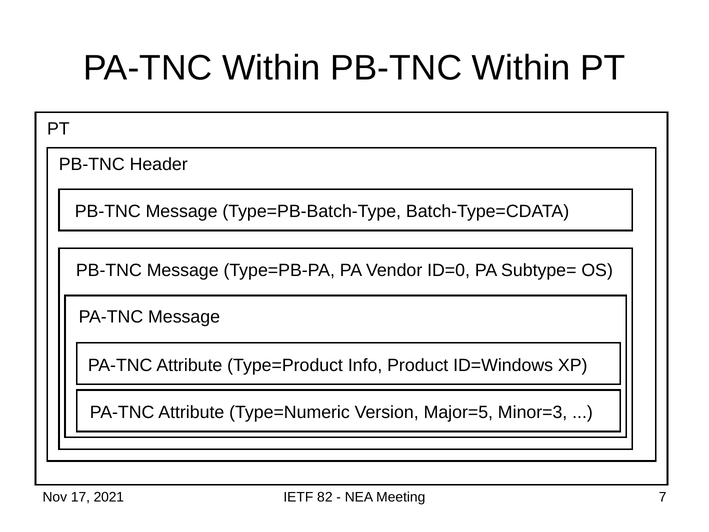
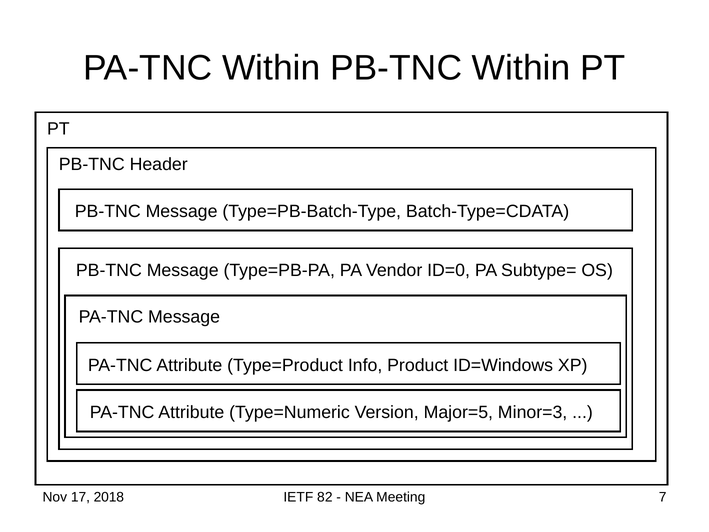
2021: 2021 -> 2018
